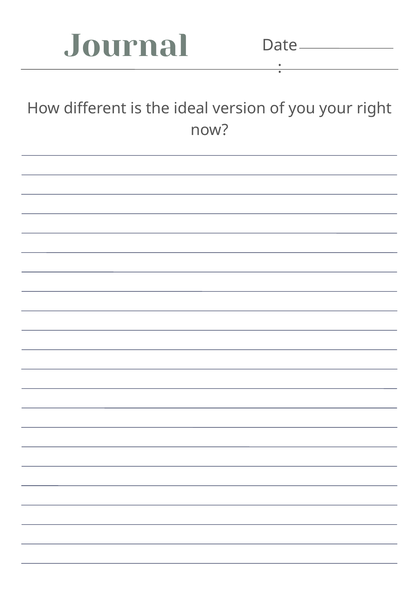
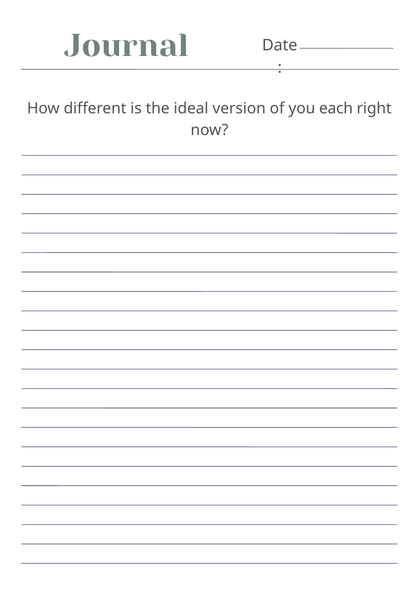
your: your -> each
